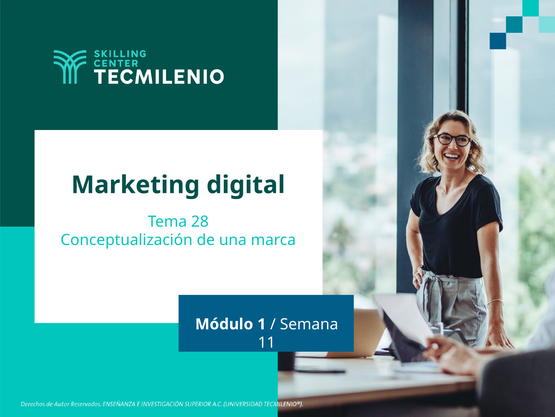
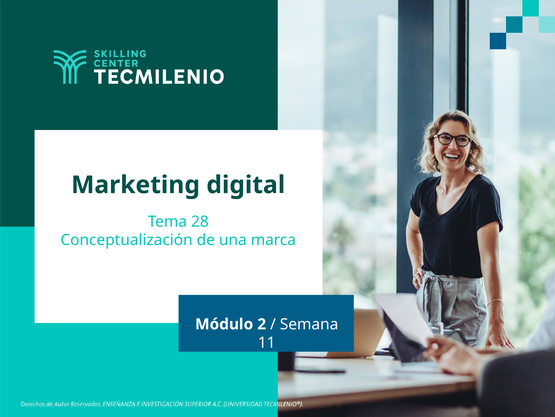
1: 1 -> 2
